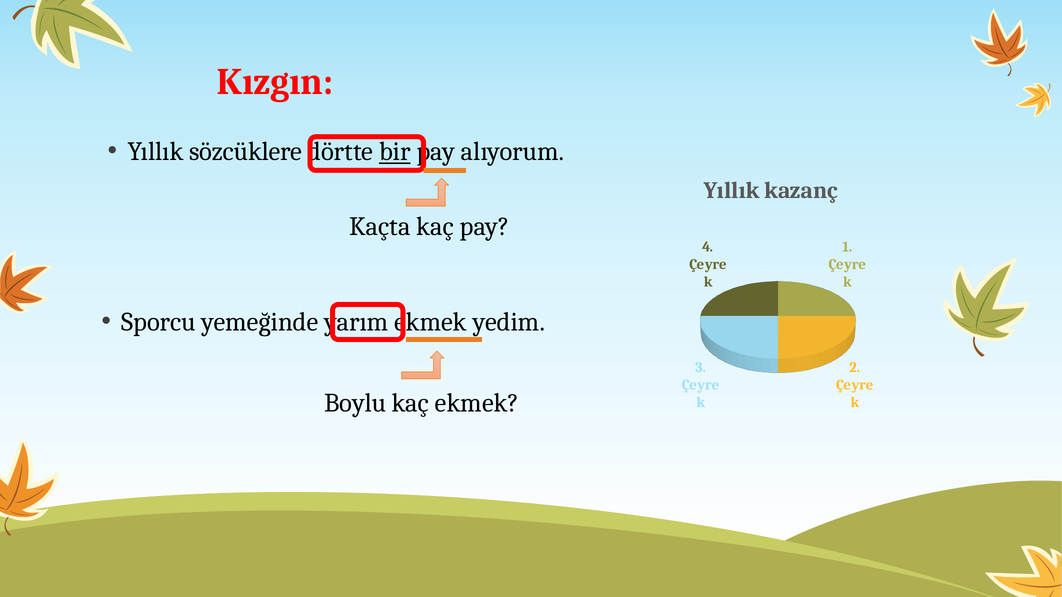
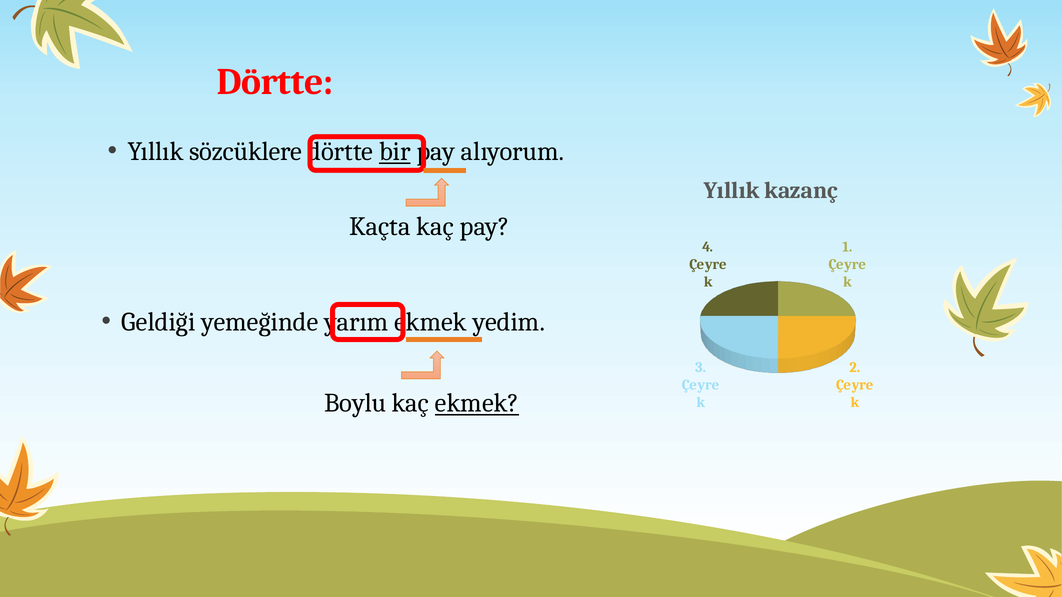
Kızgın at (275, 82): Kızgın -> Dörtte
Sporcu: Sporcu -> Geldiği
ekmek at (477, 403) underline: none -> present
